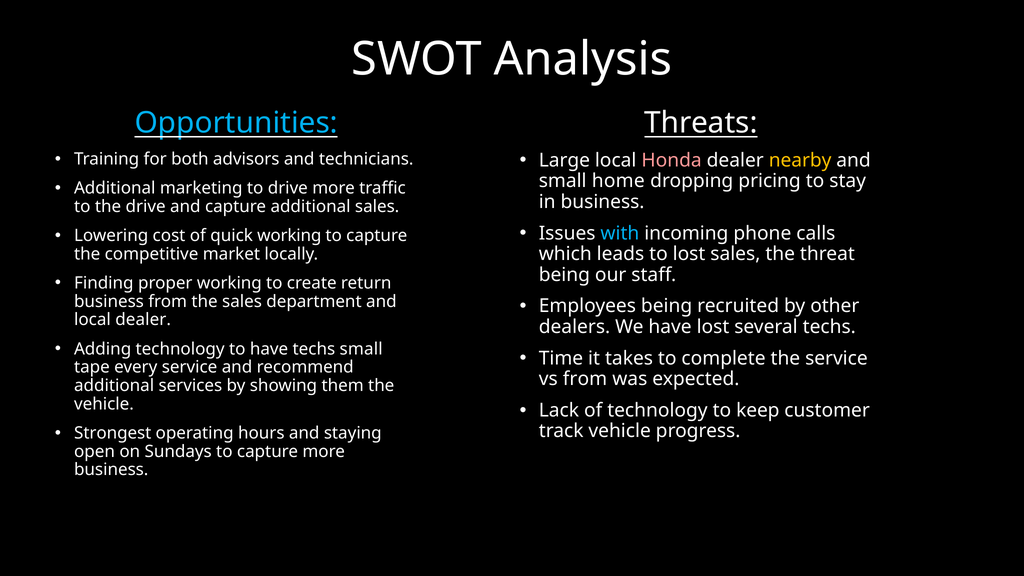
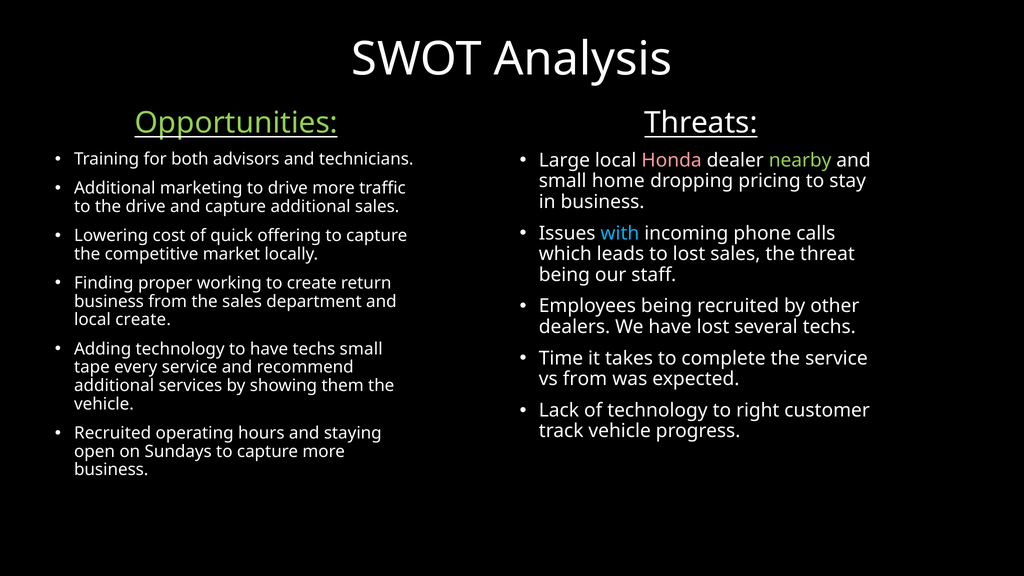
Opportunities colour: light blue -> light green
nearby colour: yellow -> light green
quick working: working -> offering
local dealer: dealer -> create
keep: keep -> right
Strongest at (113, 433): Strongest -> Recruited
